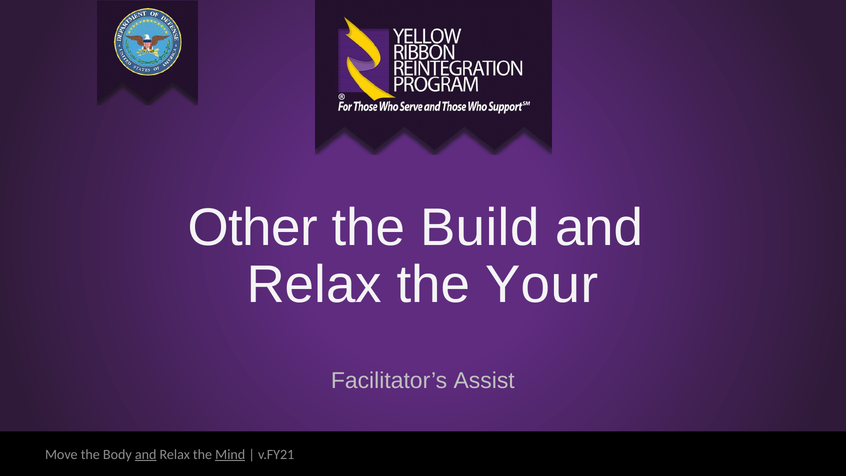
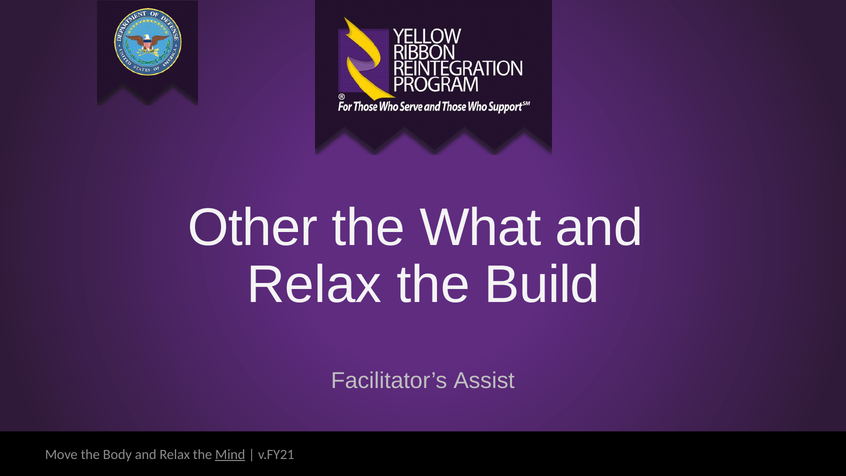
Build: Build -> What
Your: Your -> Build
and at (146, 454) underline: present -> none
